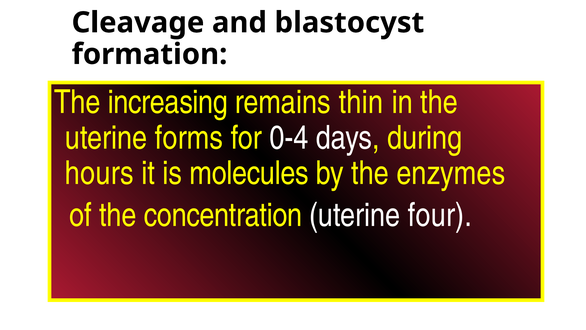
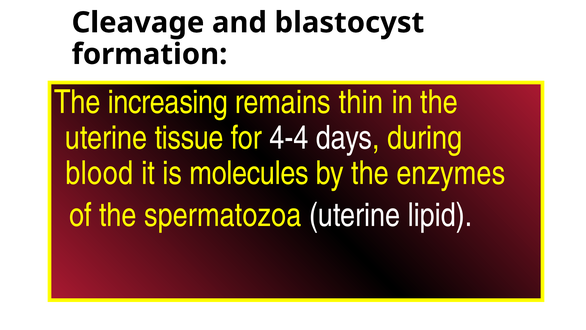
forms: forms -> tissue
0-4: 0-4 -> 4-4
hours: hours -> blood
concentration: concentration -> spermatozoa
four: four -> lipid
